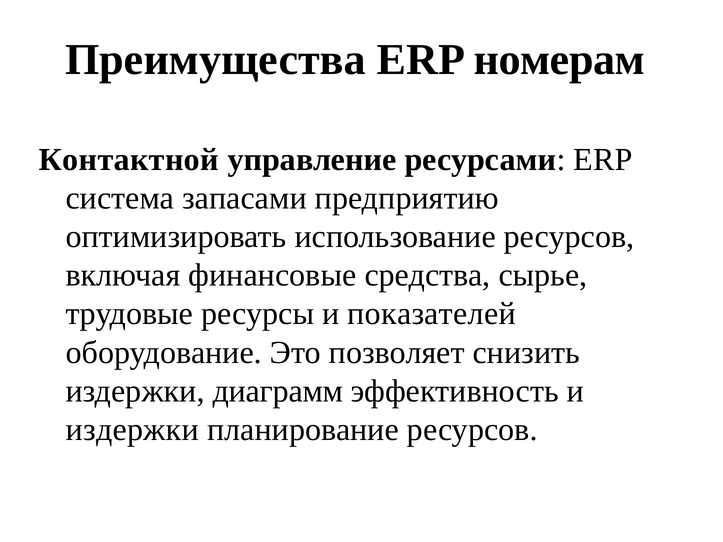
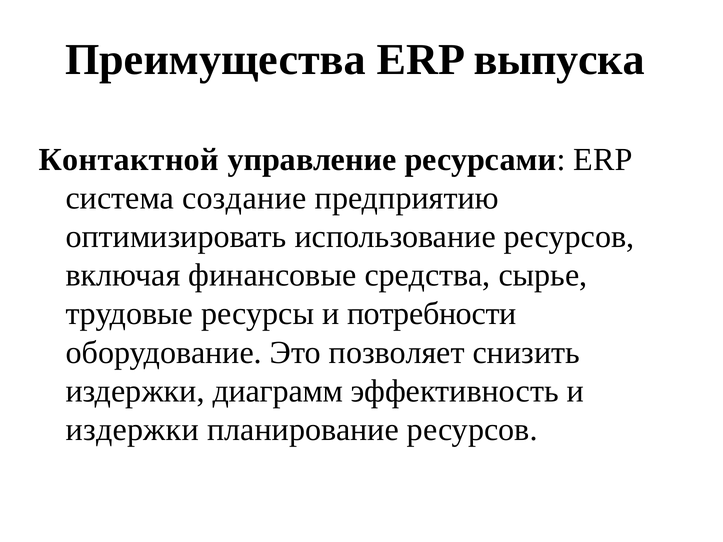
номерам: номерам -> выпуска
запасами: запасами -> создание
показателей: показателей -> потребности
